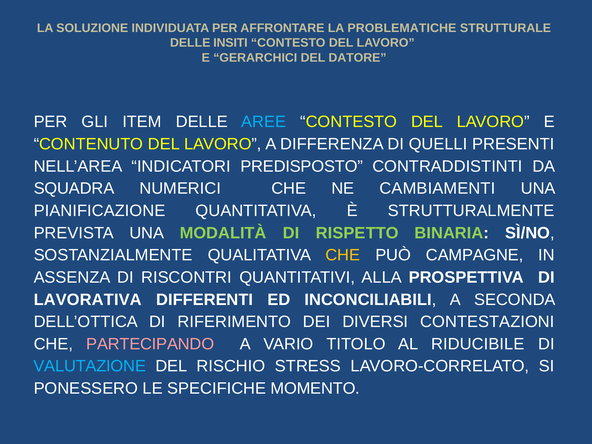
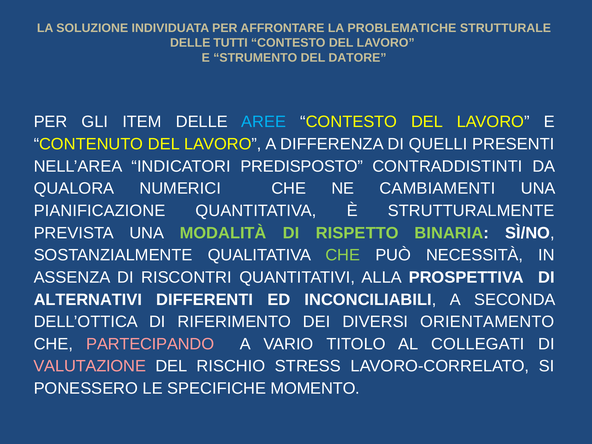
INSITI: INSITI -> TUTTI
GERARCHICI: GERARCHICI -> STRUMENTO
SQUADRA: SQUADRA -> QUALORA
CHE at (343, 255) colour: yellow -> light green
CAMPAGNE: CAMPAGNE -> NECESSITÀ
LAVORATIVA: LAVORATIVA -> ALTERNATIVI
CONTESTAZIONI: CONTESTAZIONI -> ORIENTAMENTO
RIDUCIBILE: RIDUCIBILE -> COLLEGATI
VALUTAZIONE colour: light blue -> pink
